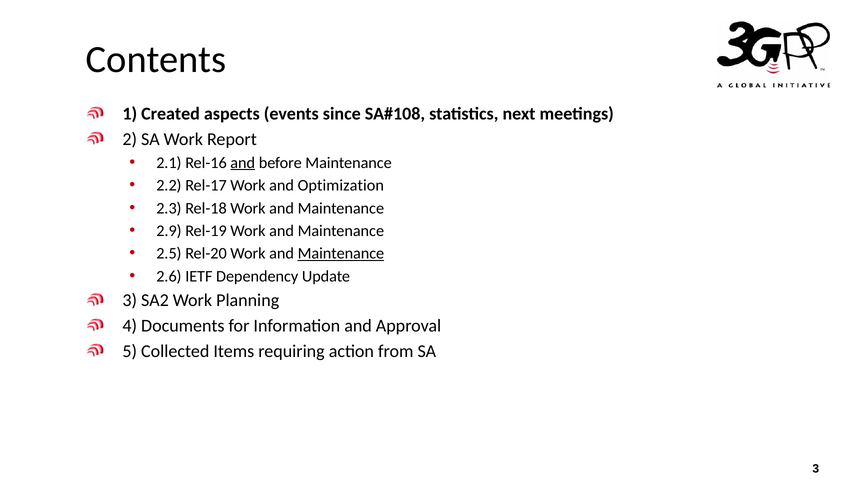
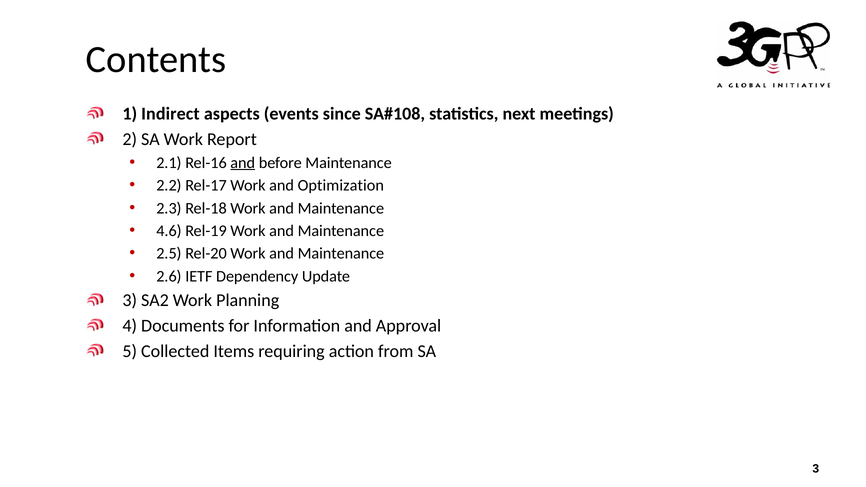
Created: Created -> Indirect
2.9: 2.9 -> 4.6
Maintenance at (341, 254) underline: present -> none
